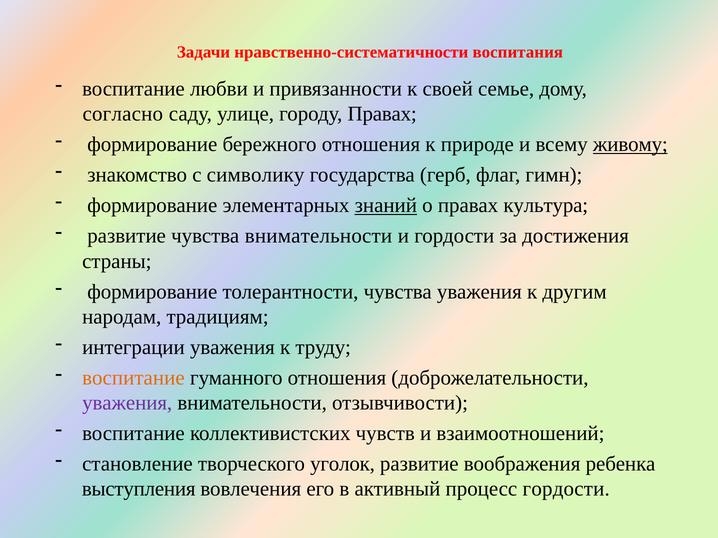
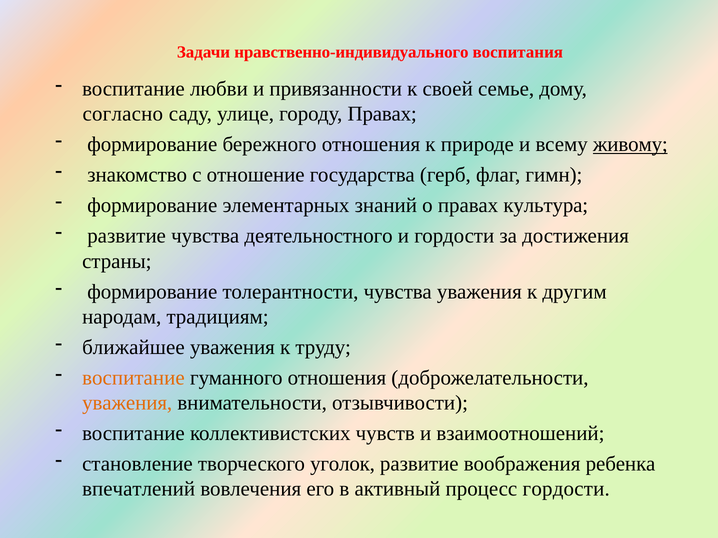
нравственно-систематичности: нравственно-систематичности -> нравственно-индивидуального
символику: символику -> отношение
знаний underline: present -> none
чувства внимательности: внимательности -> деятельностного
интеграции: интеграции -> ближайшее
уважения at (127, 403) colour: purple -> orange
выступления: выступления -> впечатлений
